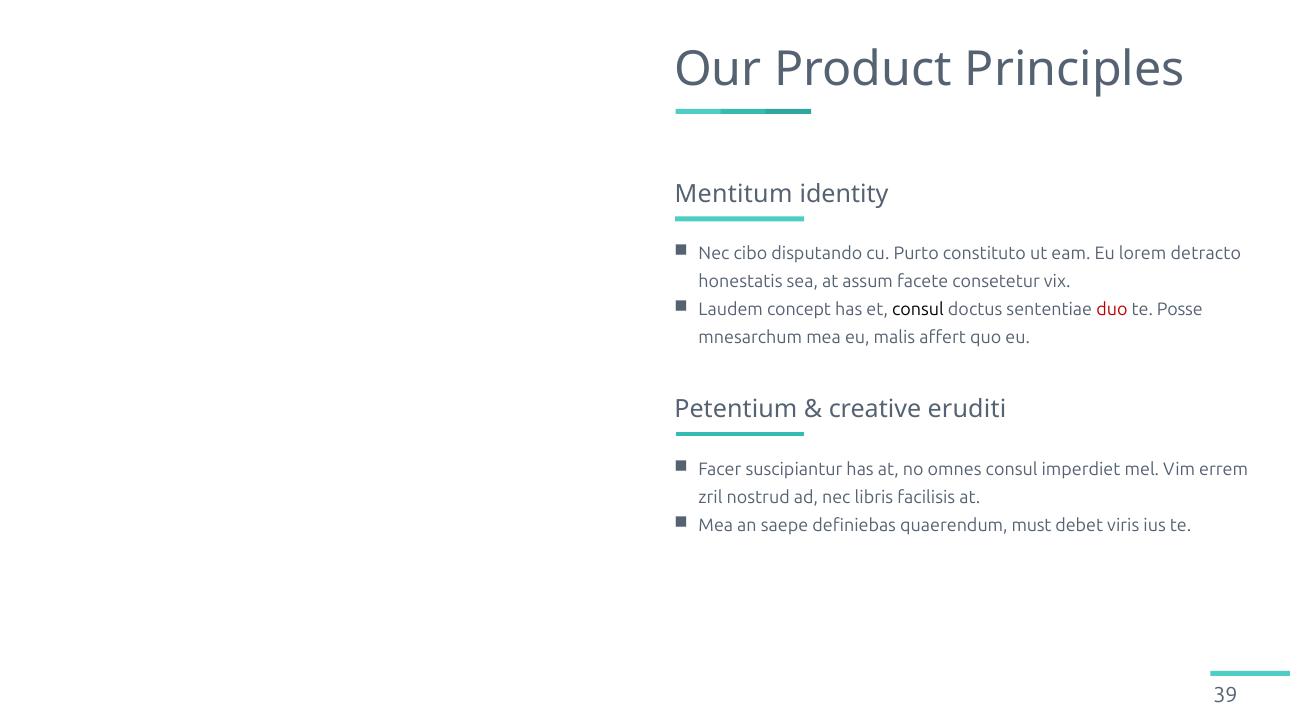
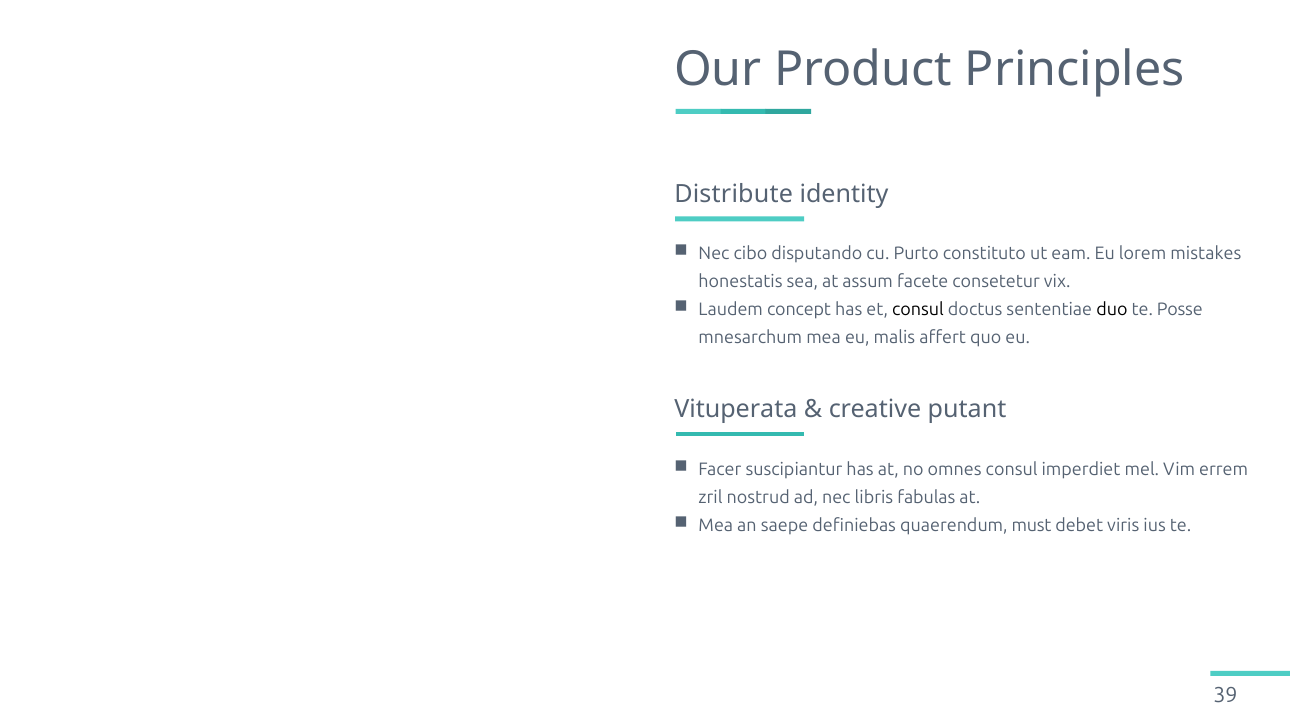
Mentitum: Mentitum -> Distribute
detracto: detracto -> mistakes
duo colour: red -> black
Petentium: Petentium -> Vituperata
eruditi: eruditi -> putant
facilisis: facilisis -> fabulas
